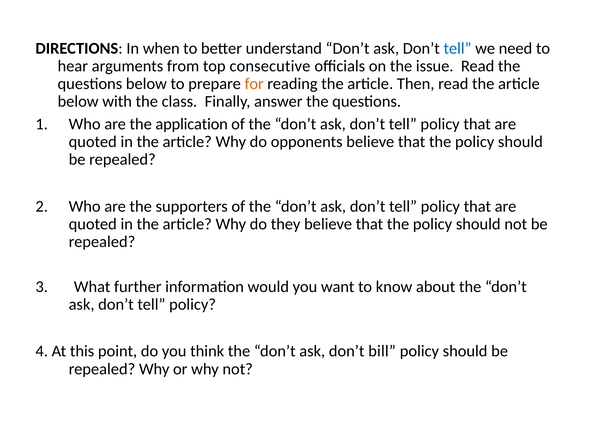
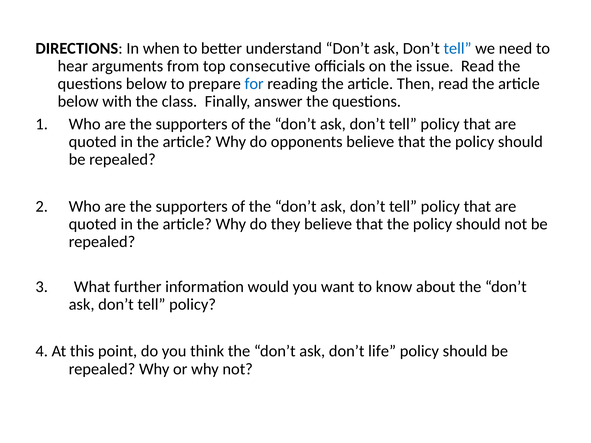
for colour: orange -> blue
application at (192, 124): application -> supporters
bill: bill -> life
